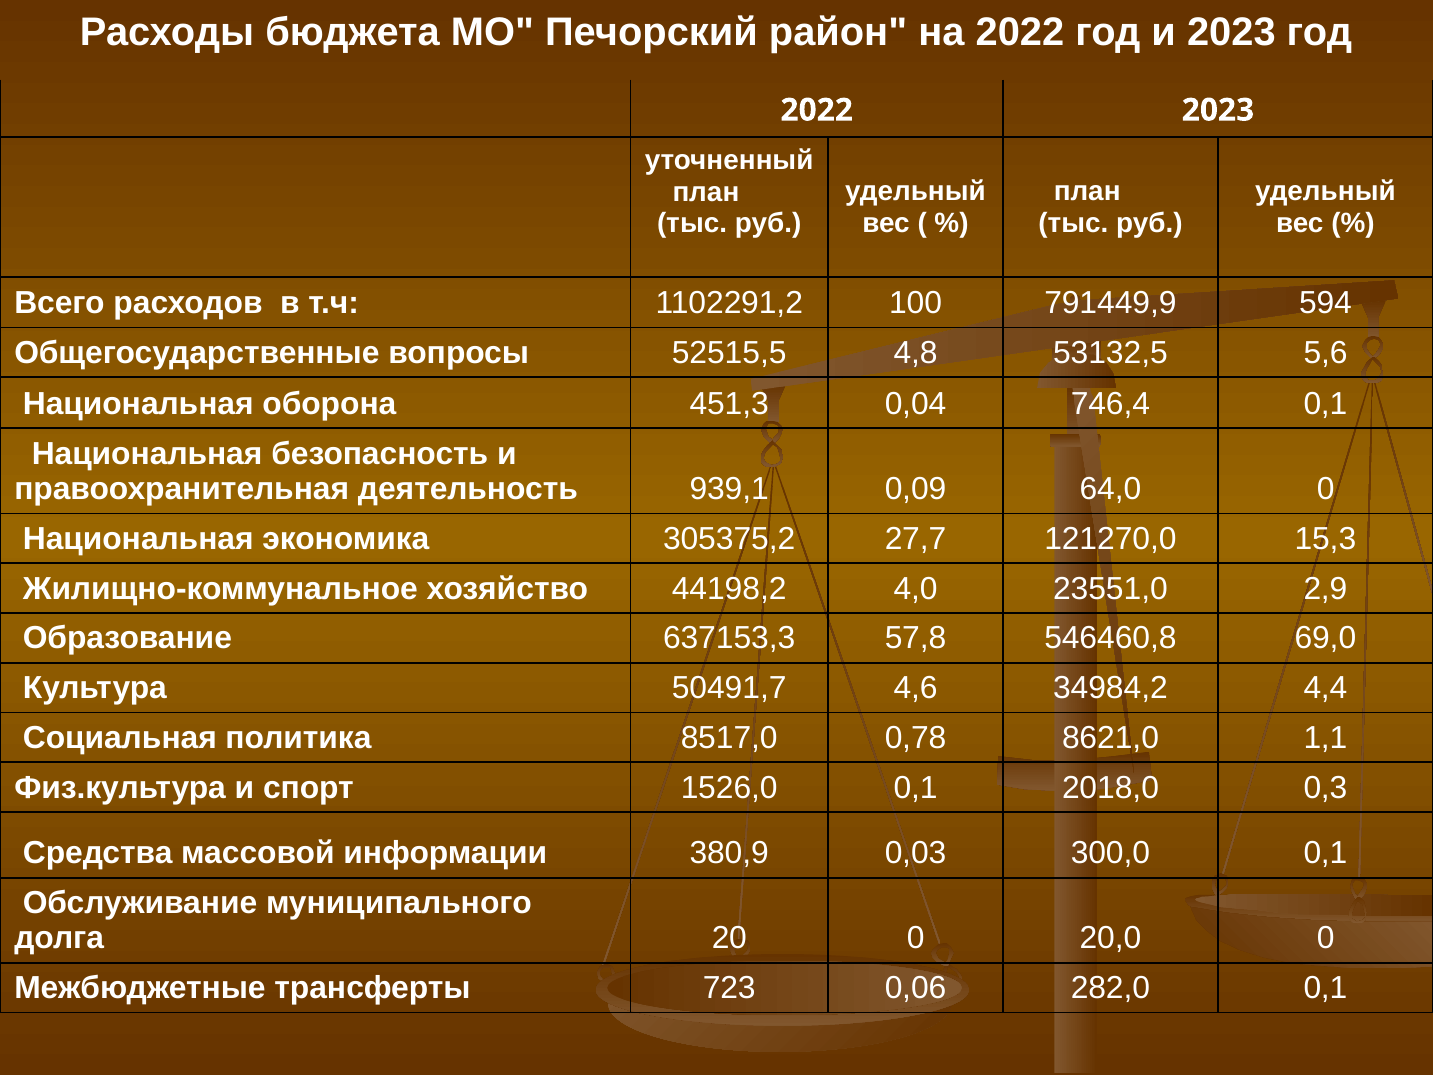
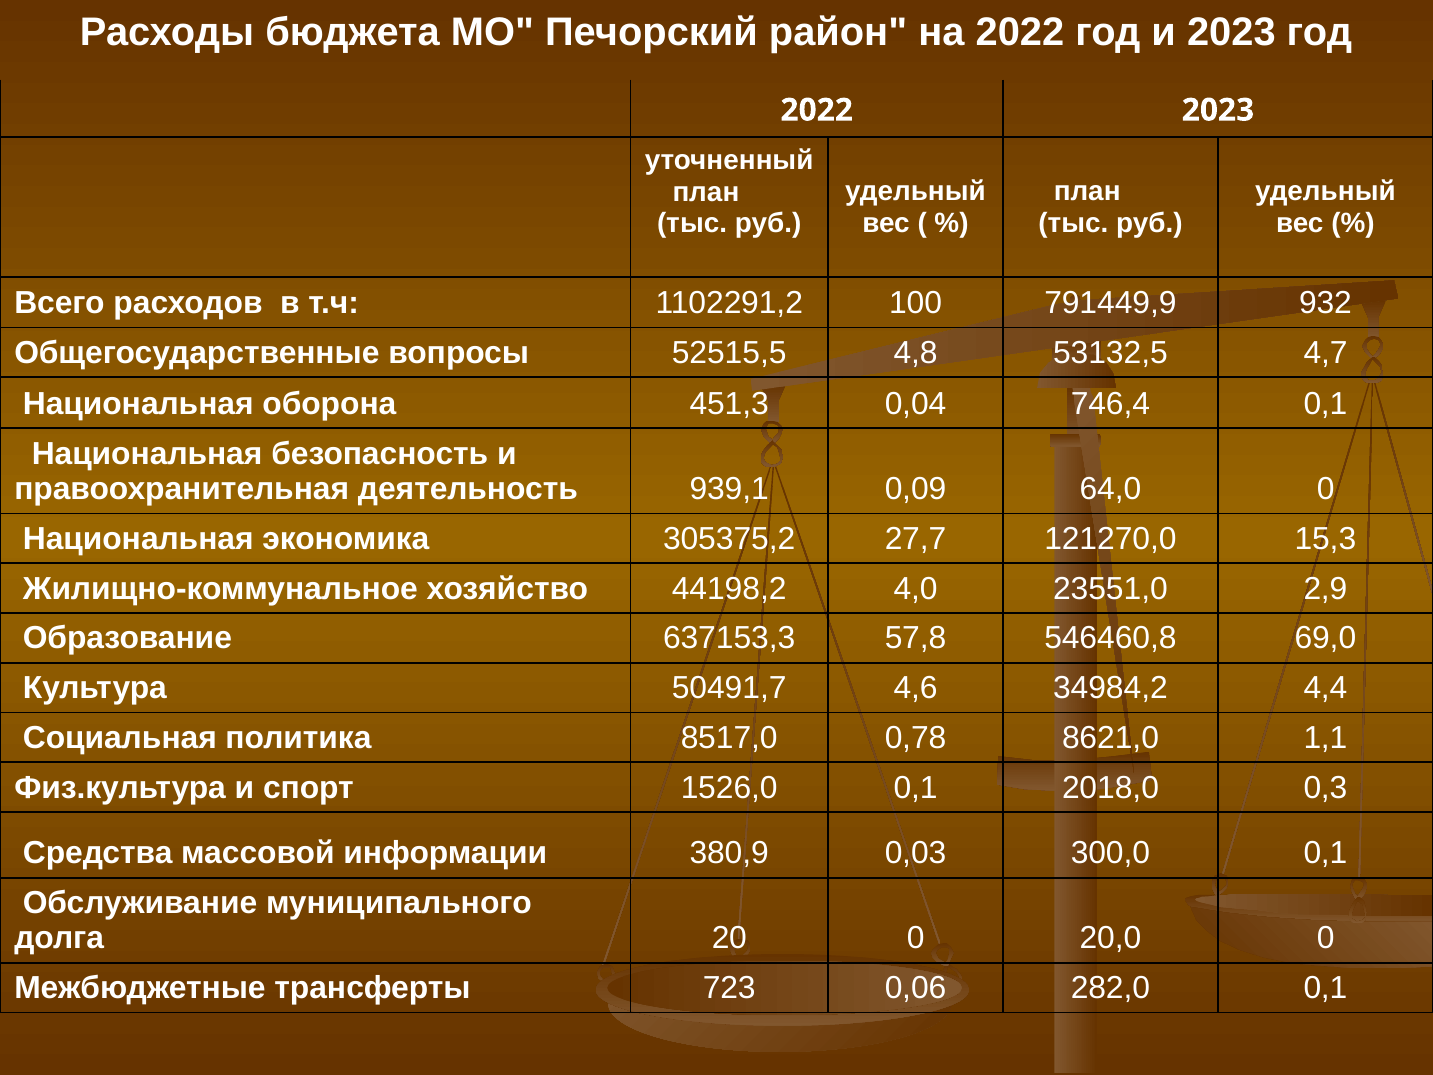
594: 594 -> 932
5,6: 5,6 -> 4,7
